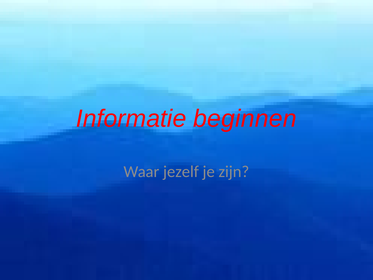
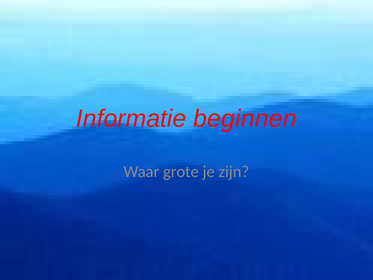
jezelf: jezelf -> grote
